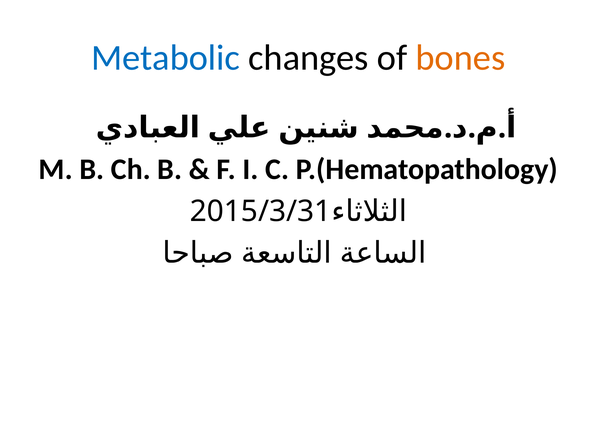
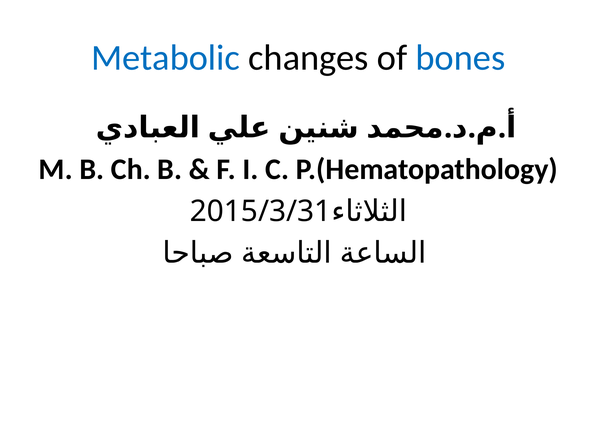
bones colour: orange -> blue
